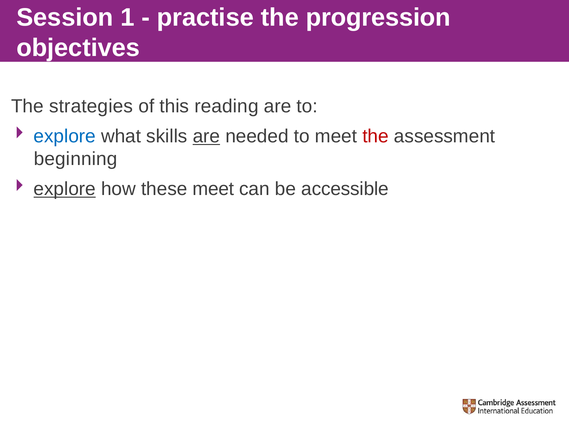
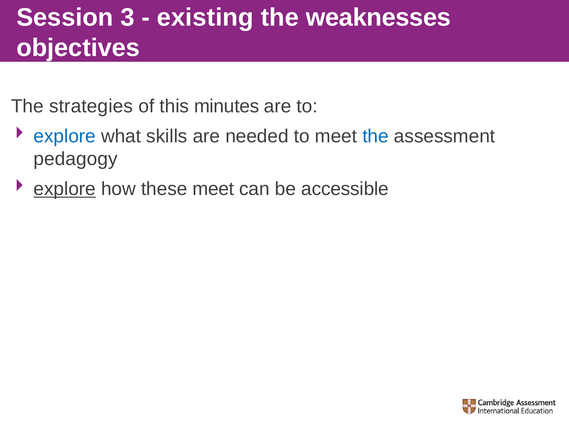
1: 1 -> 3
practise: practise -> existing
progression: progression -> weaknesses
reading: reading -> minutes
are at (206, 136) underline: present -> none
the at (376, 136) colour: red -> blue
beginning: beginning -> pedagogy
